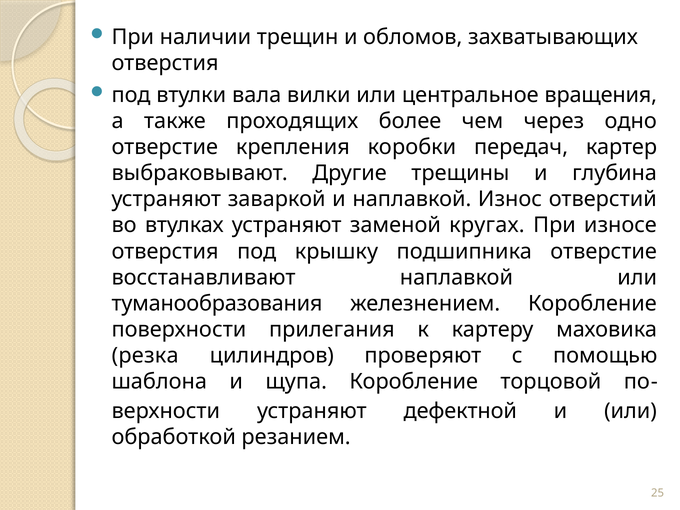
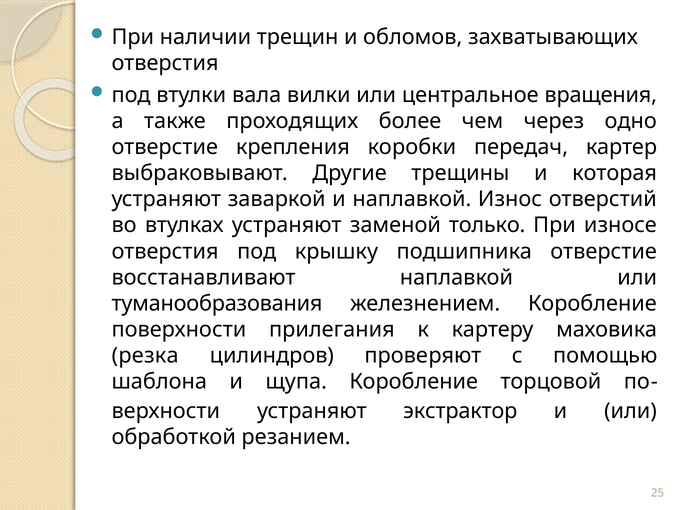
глубина: глубина -> которая
кругах: кругах -> только
дефектной: дефектной -> экстрактор
